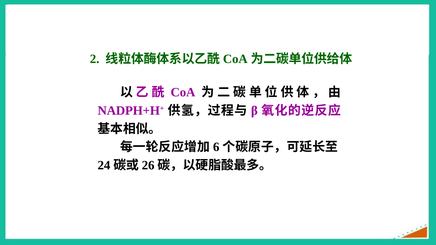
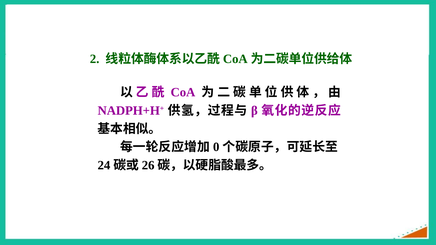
6: 6 -> 0
